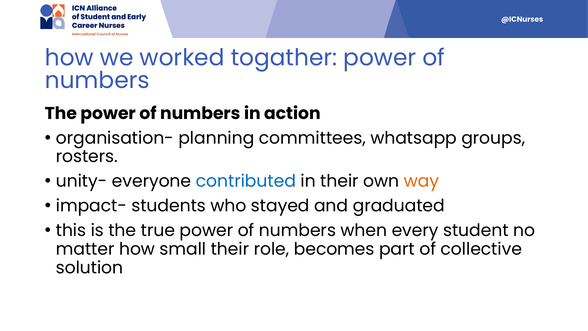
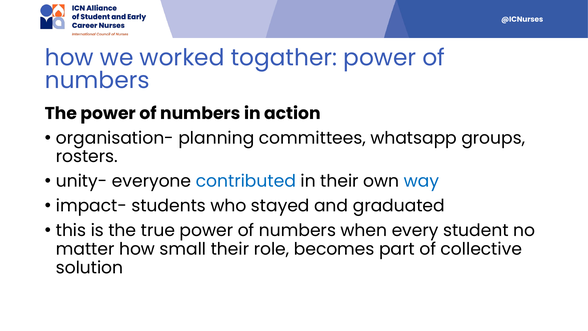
way colour: orange -> blue
